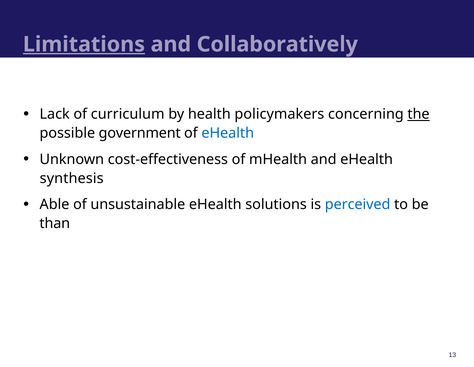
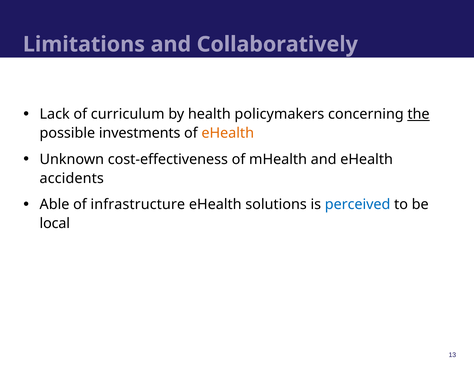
Limitations underline: present -> none
government: government -> investments
eHealth at (228, 133) colour: blue -> orange
synthesis: synthesis -> accidents
unsustainable: unsustainable -> infrastructure
than: than -> local
